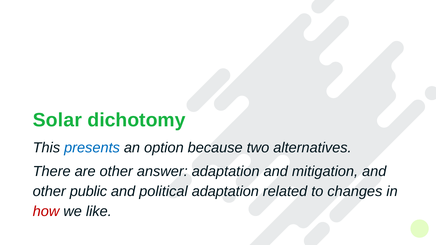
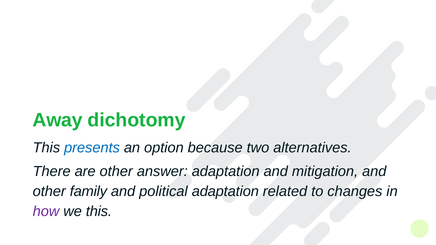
Solar: Solar -> Away
public: public -> family
how colour: red -> purple
we like: like -> this
